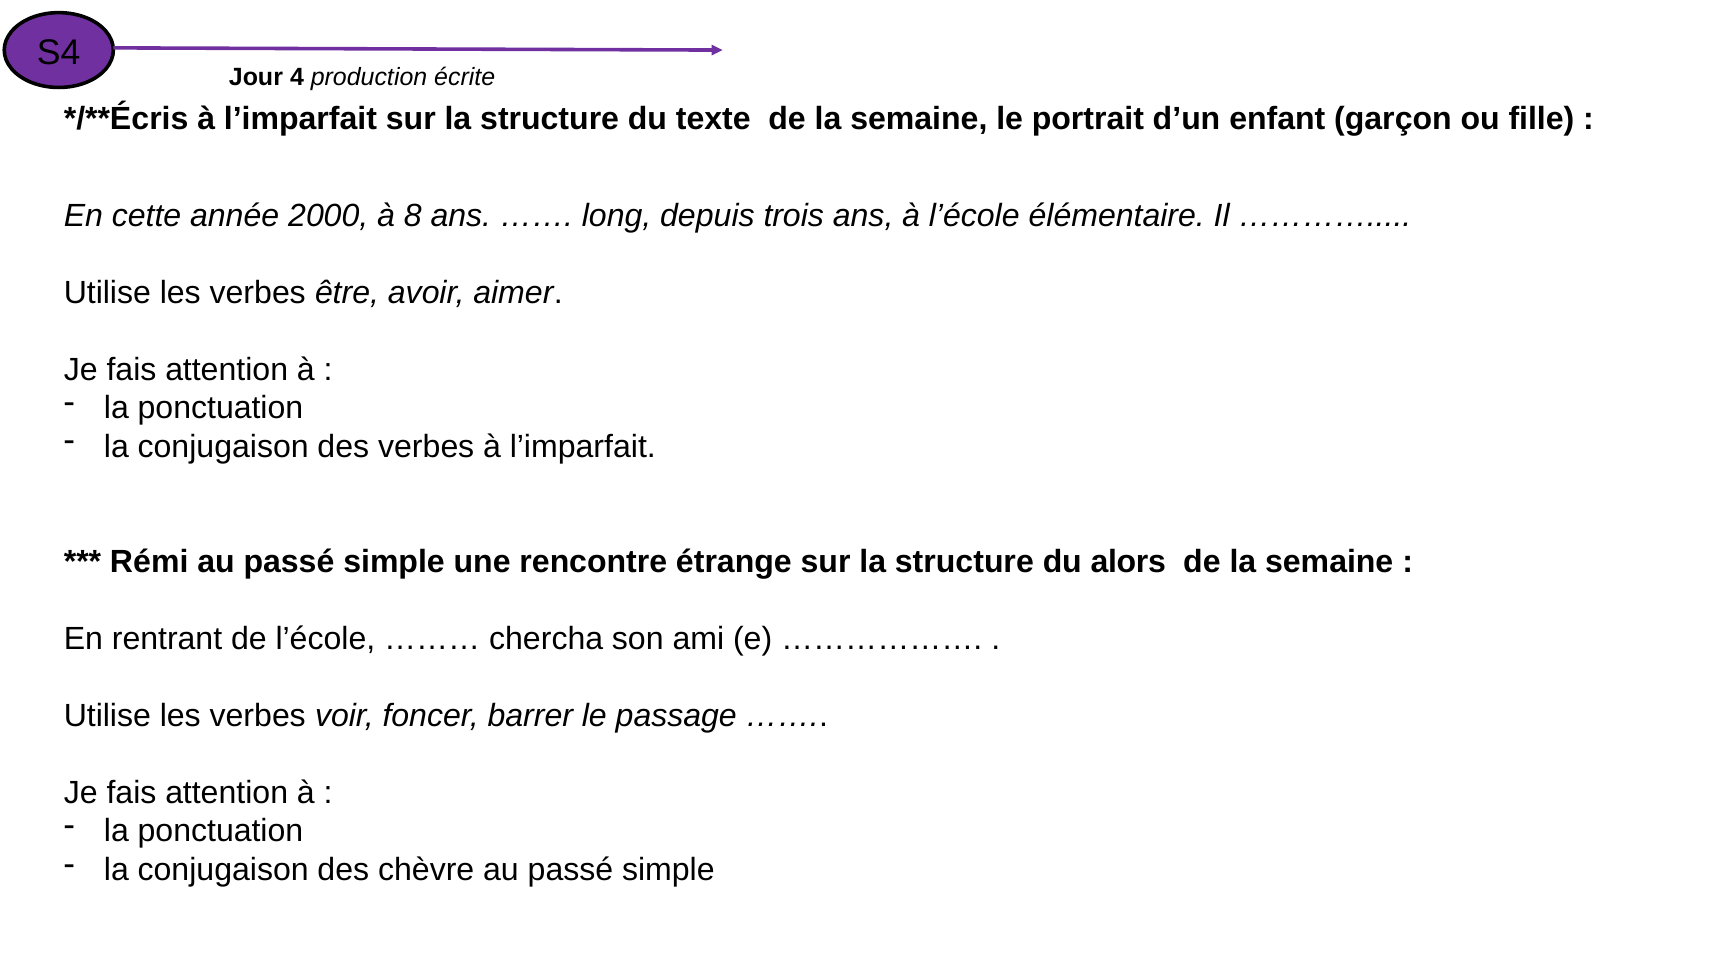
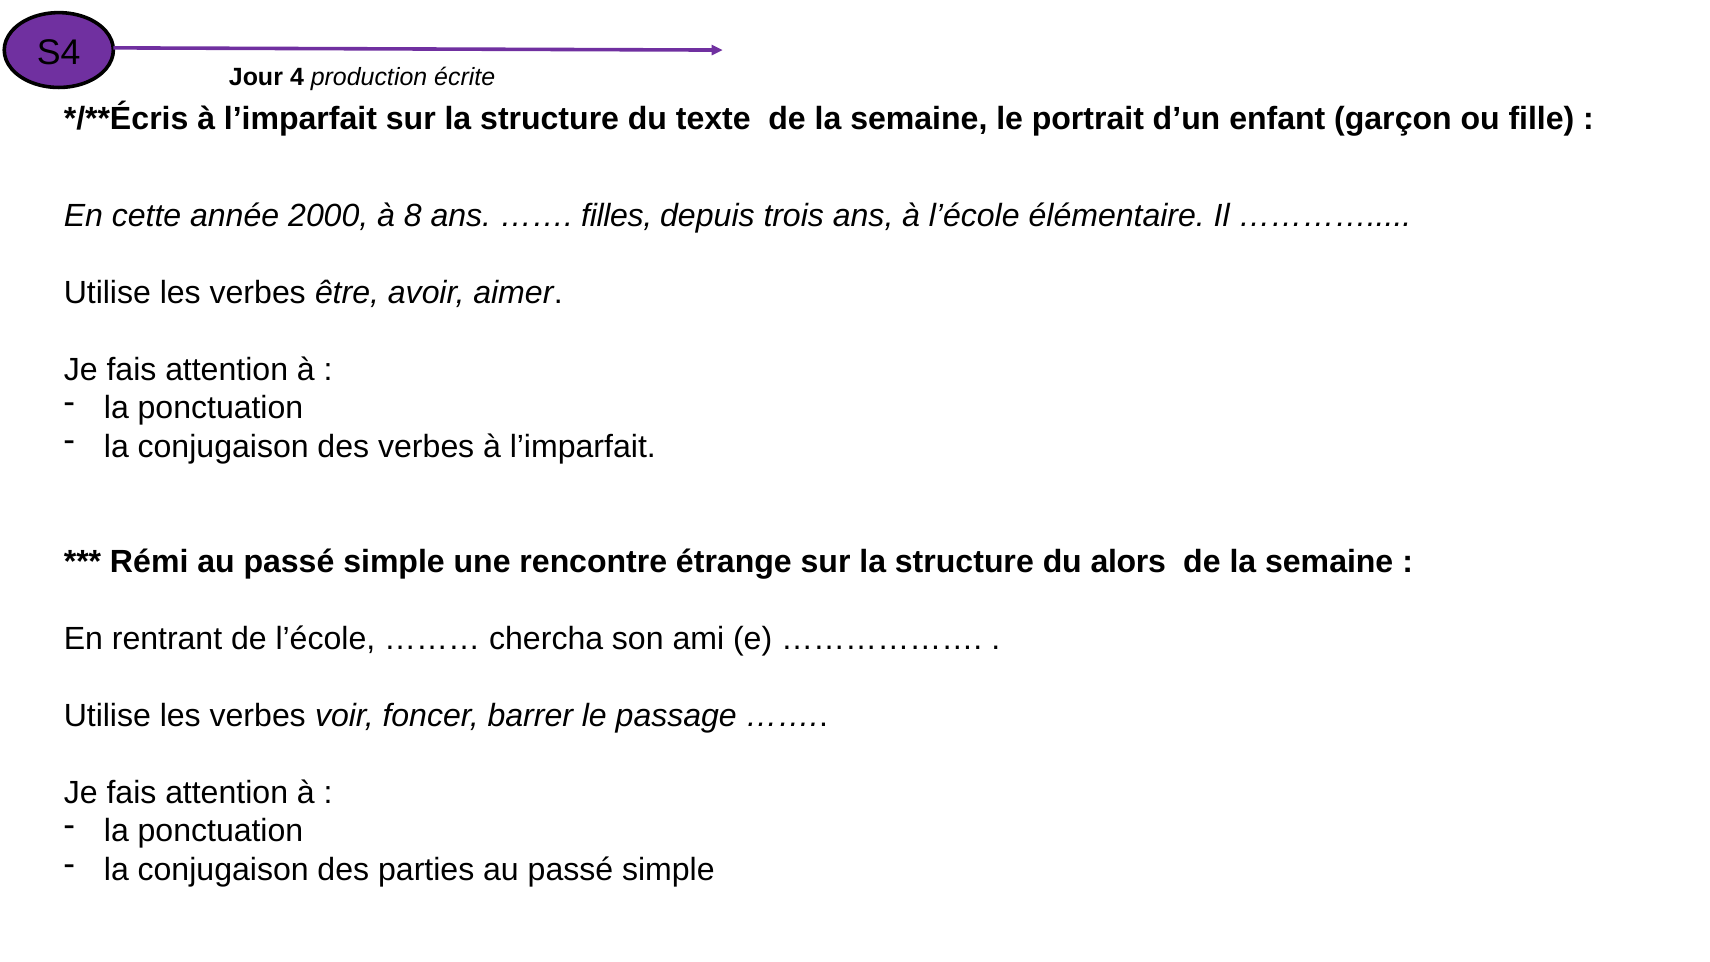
long: long -> filles
chèvre: chèvre -> parties
